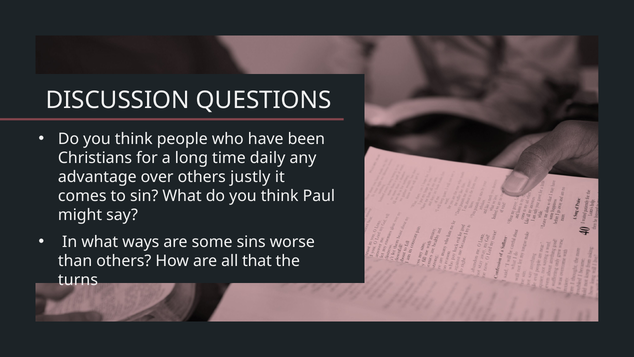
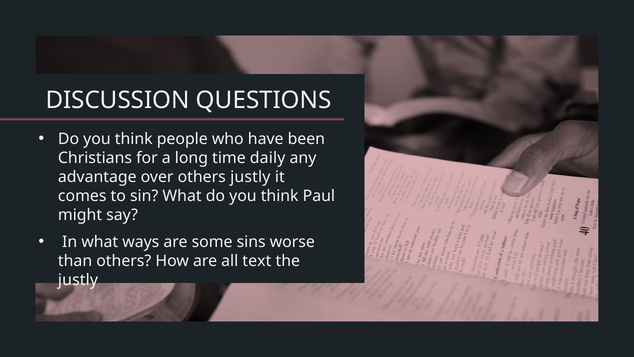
that: that -> text
turns at (78, 280): turns -> justly
